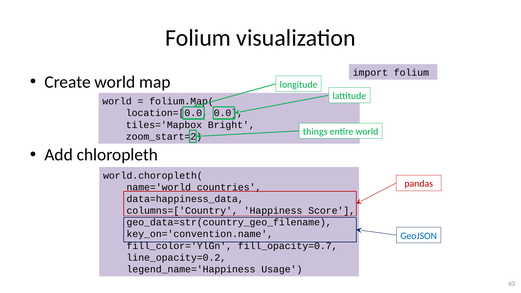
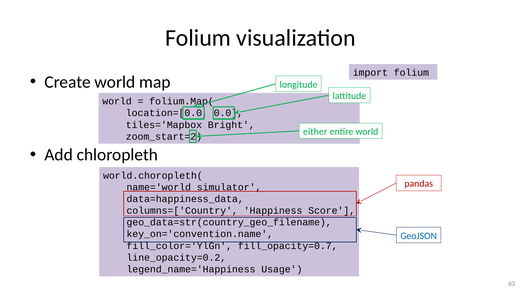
things: things -> either
countries: countries -> simulator
